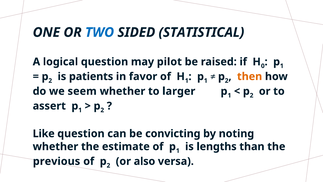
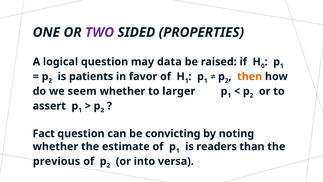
TWO colour: blue -> purple
STATISTICAL: STATISTICAL -> PROPERTIES
pilot: pilot -> data
Like: Like -> Fact
lengths: lengths -> readers
also: also -> into
